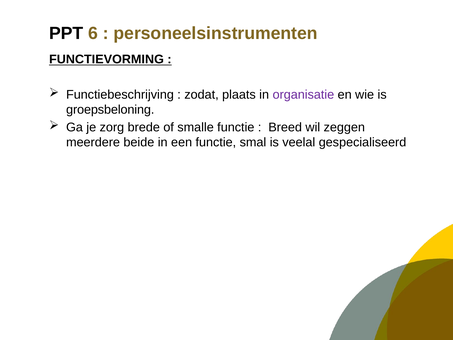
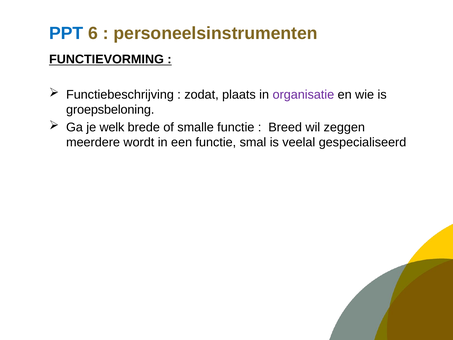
PPT colour: black -> blue
zorg: zorg -> welk
beide: beide -> wordt
